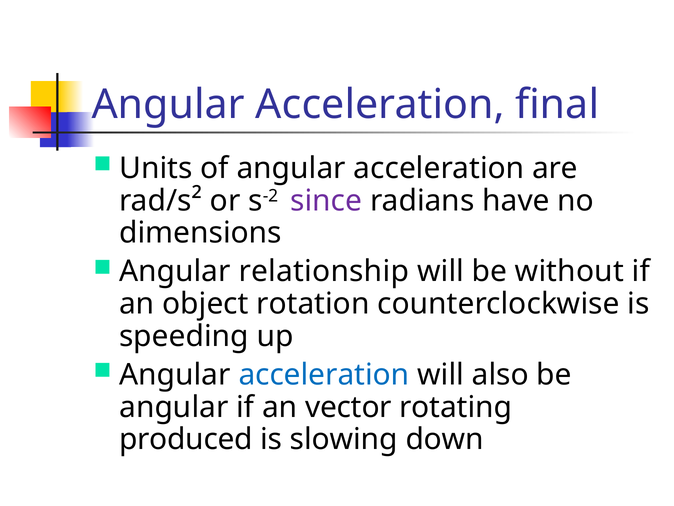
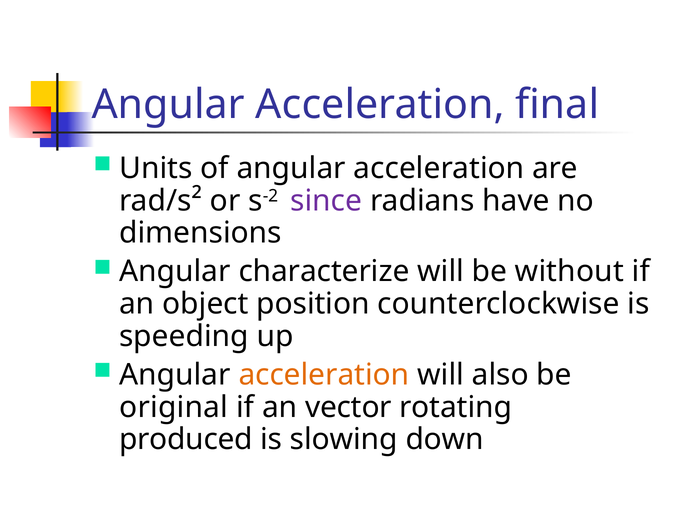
relationship: relationship -> characterize
rotation: rotation -> position
acceleration at (324, 374) colour: blue -> orange
angular at (174, 407): angular -> original
